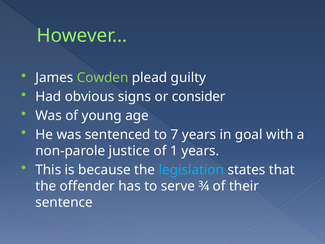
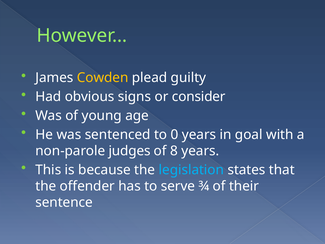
Cowden colour: light green -> yellow
7: 7 -> 0
justice: justice -> judges
1: 1 -> 8
